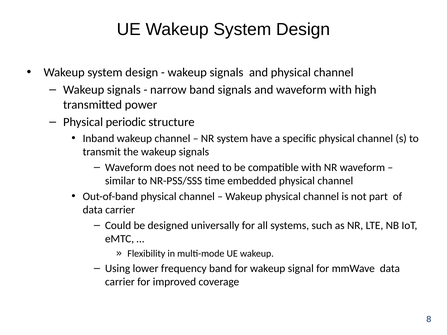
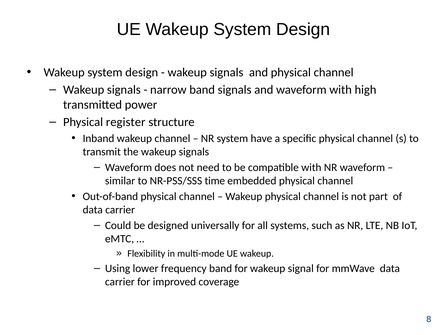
periodic: periodic -> register
